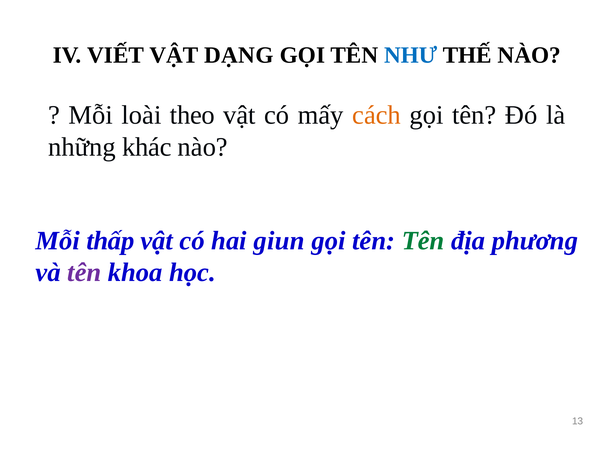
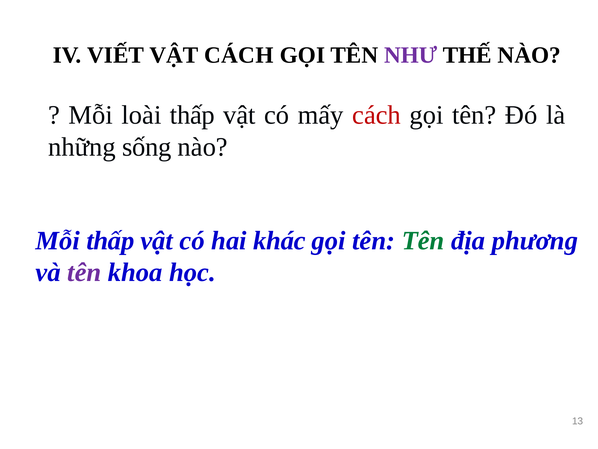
VẬT DẠNG: DẠNG -> CÁCH
NHƯ colour: blue -> purple
loài theo: theo -> thấp
cách at (377, 115) colour: orange -> red
khác: khác -> sống
giun: giun -> khác
